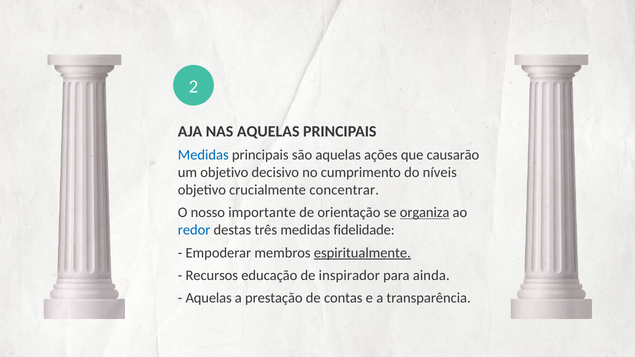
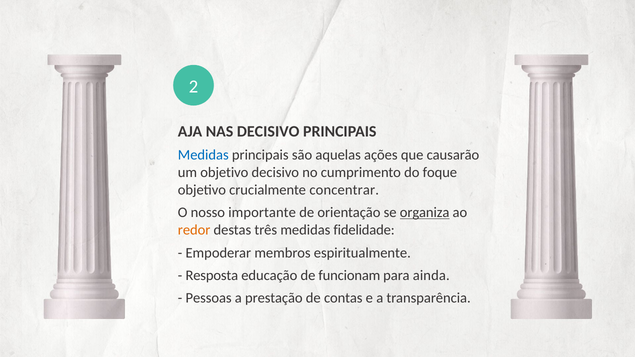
NAS AQUELAS: AQUELAS -> DECISIVO
níveis: níveis -> foque
redor colour: blue -> orange
espiritualmente underline: present -> none
Recursos: Recursos -> Resposta
inspirador: inspirador -> funcionam
Aquelas at (209, 298): Aquelas -> Pessoas
